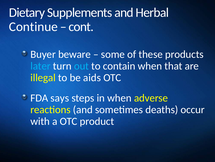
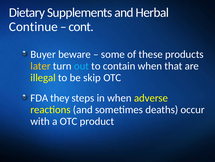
later colour: light blue -> yellow
aids: aids -> skip
says: says -> they
